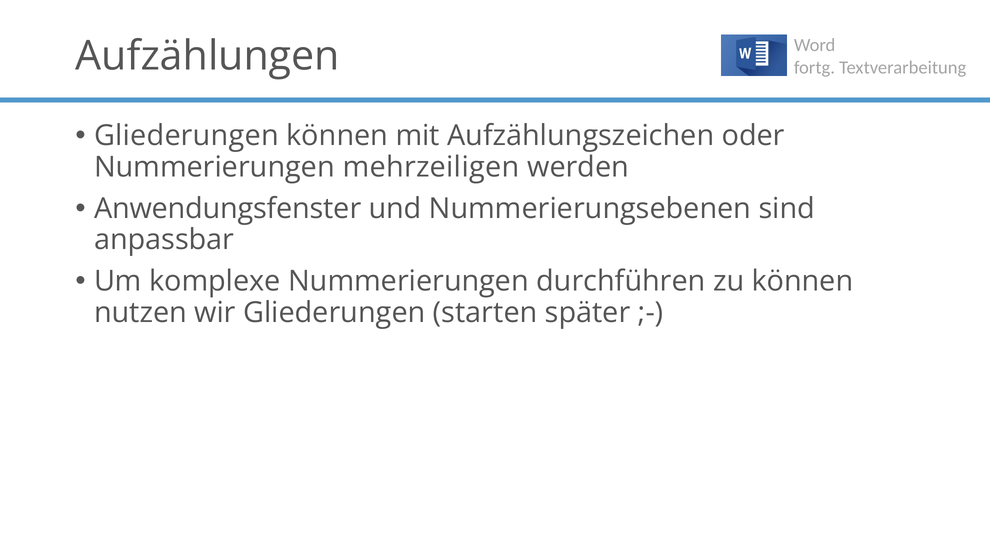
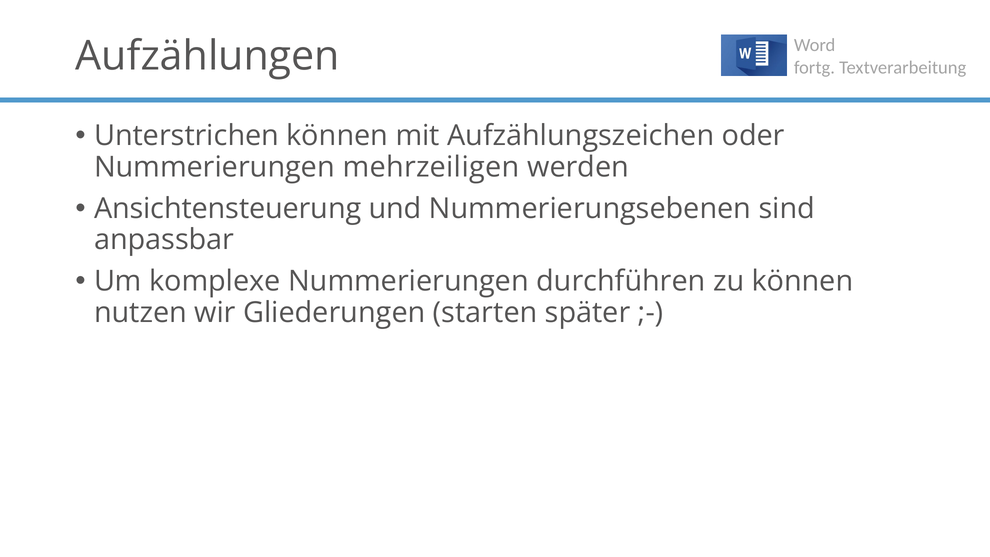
Gliederungen at (186, 136): Gliederungen -> Unterstrichen
Anwendungsfenster: Anwendungsfenster -> Ansichtensteuerung
